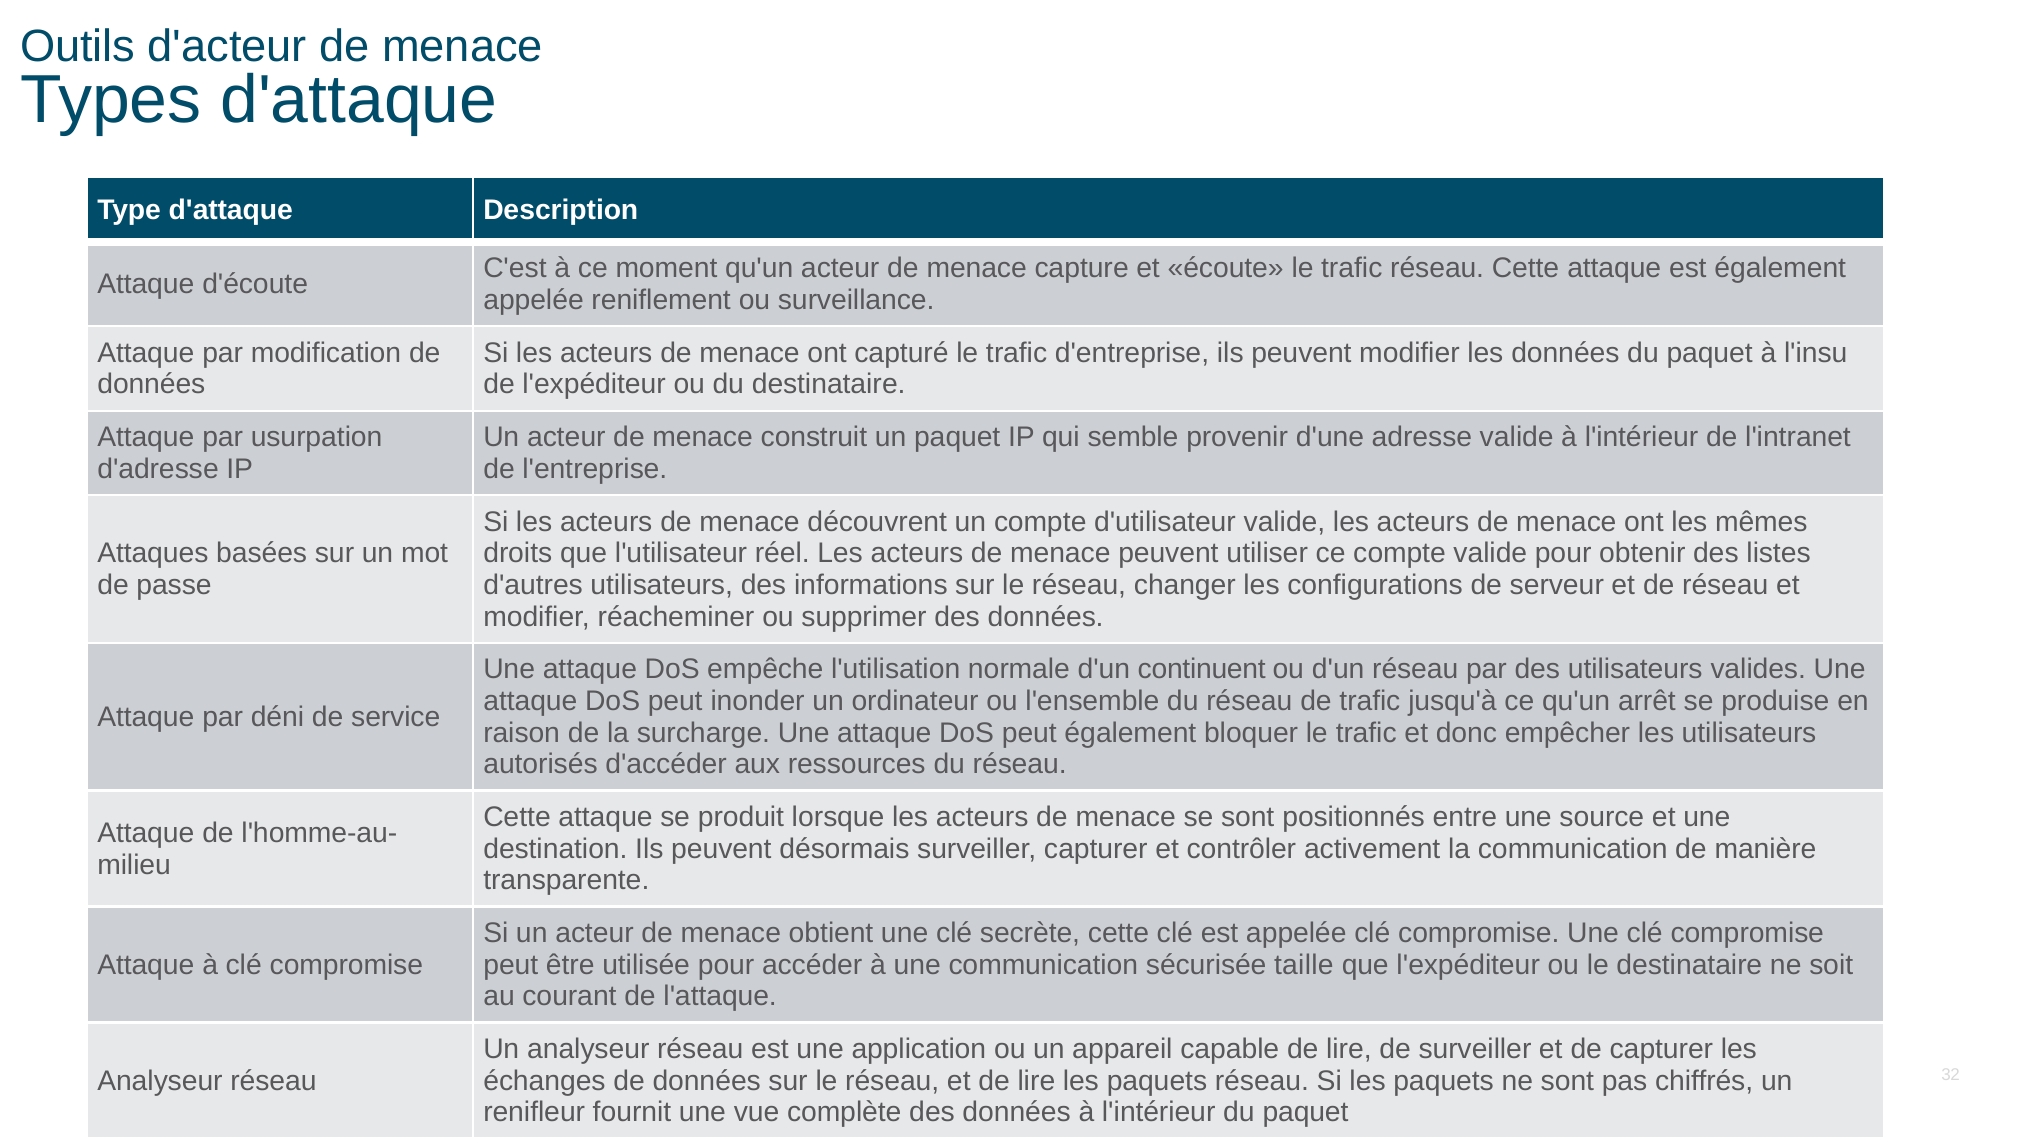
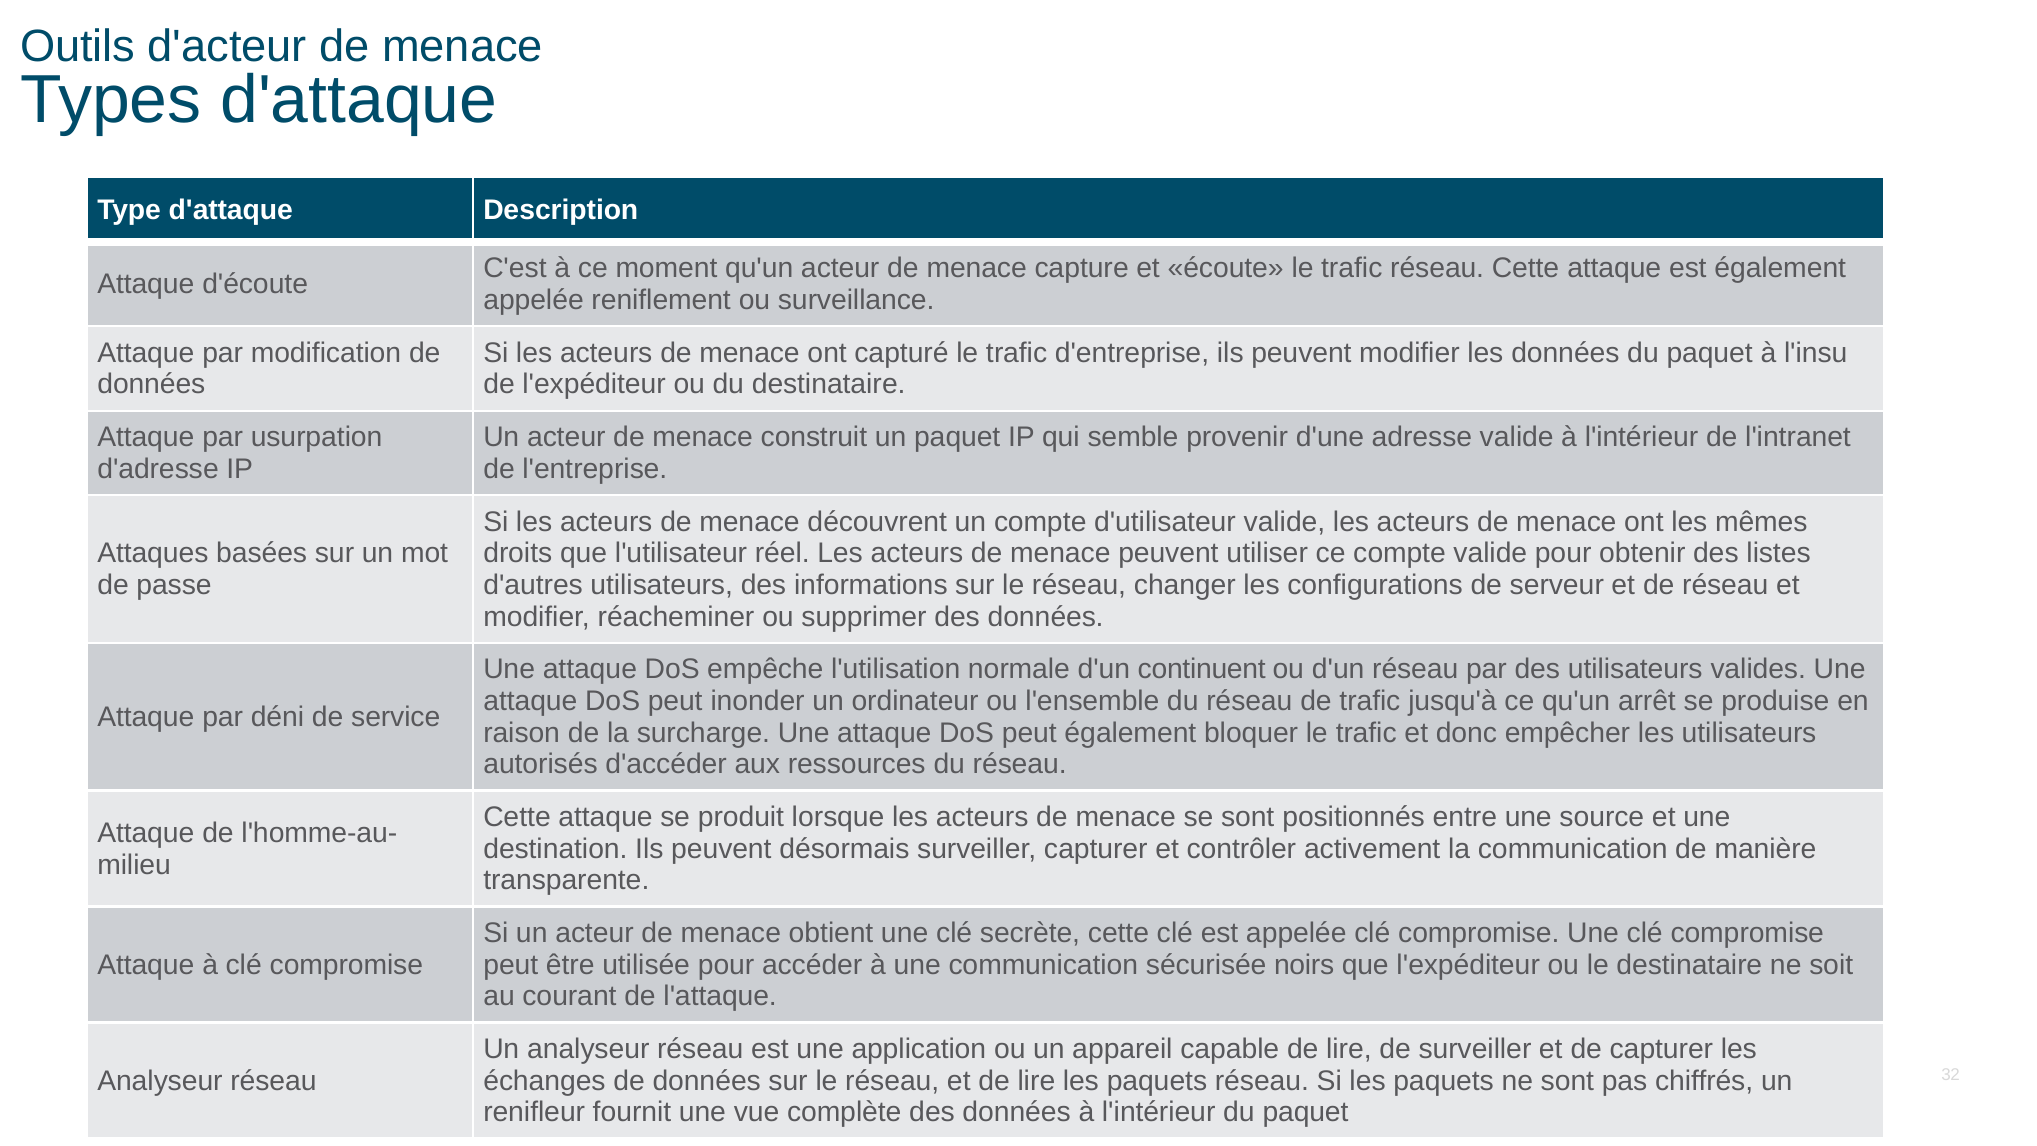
taille: taille -> noirs
